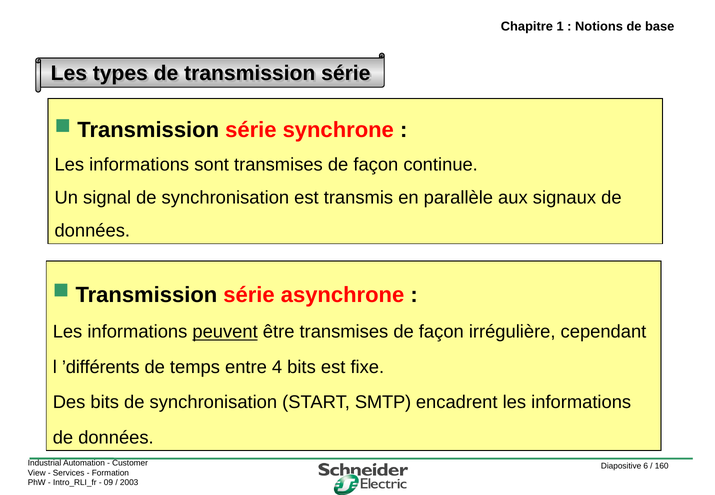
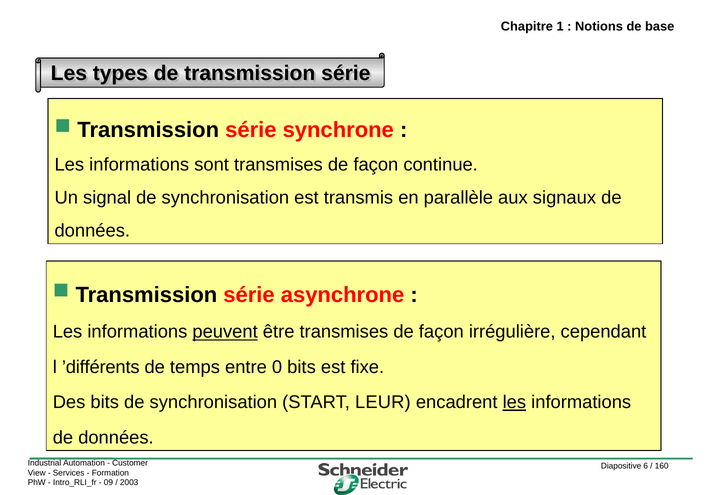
4: 4 -> 0
SMTP: SMTP -> LEUR
les at (514, 402) underline: none -> present
